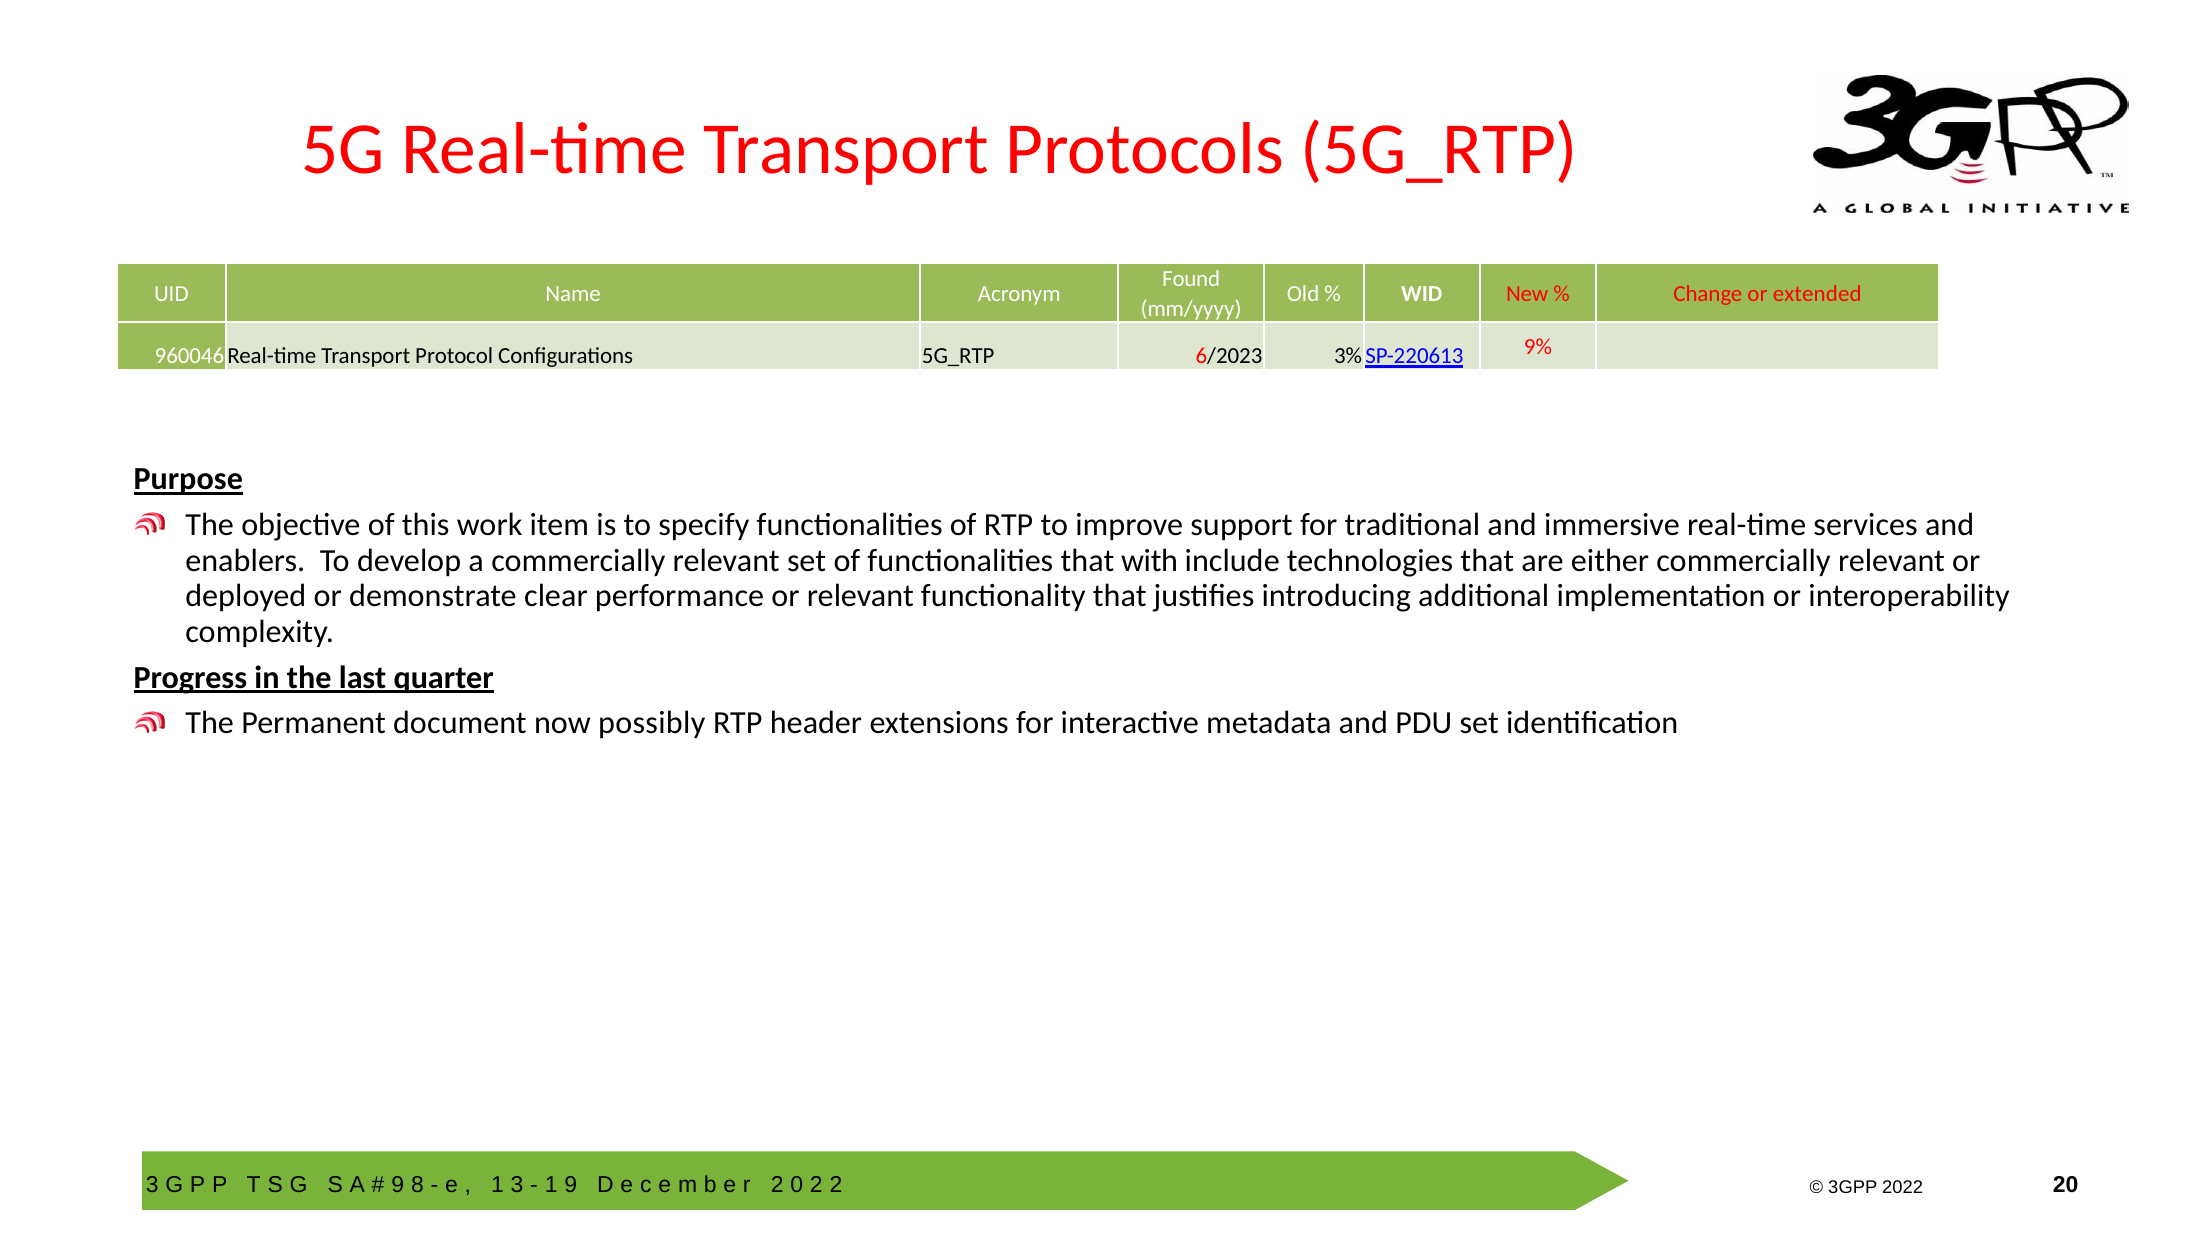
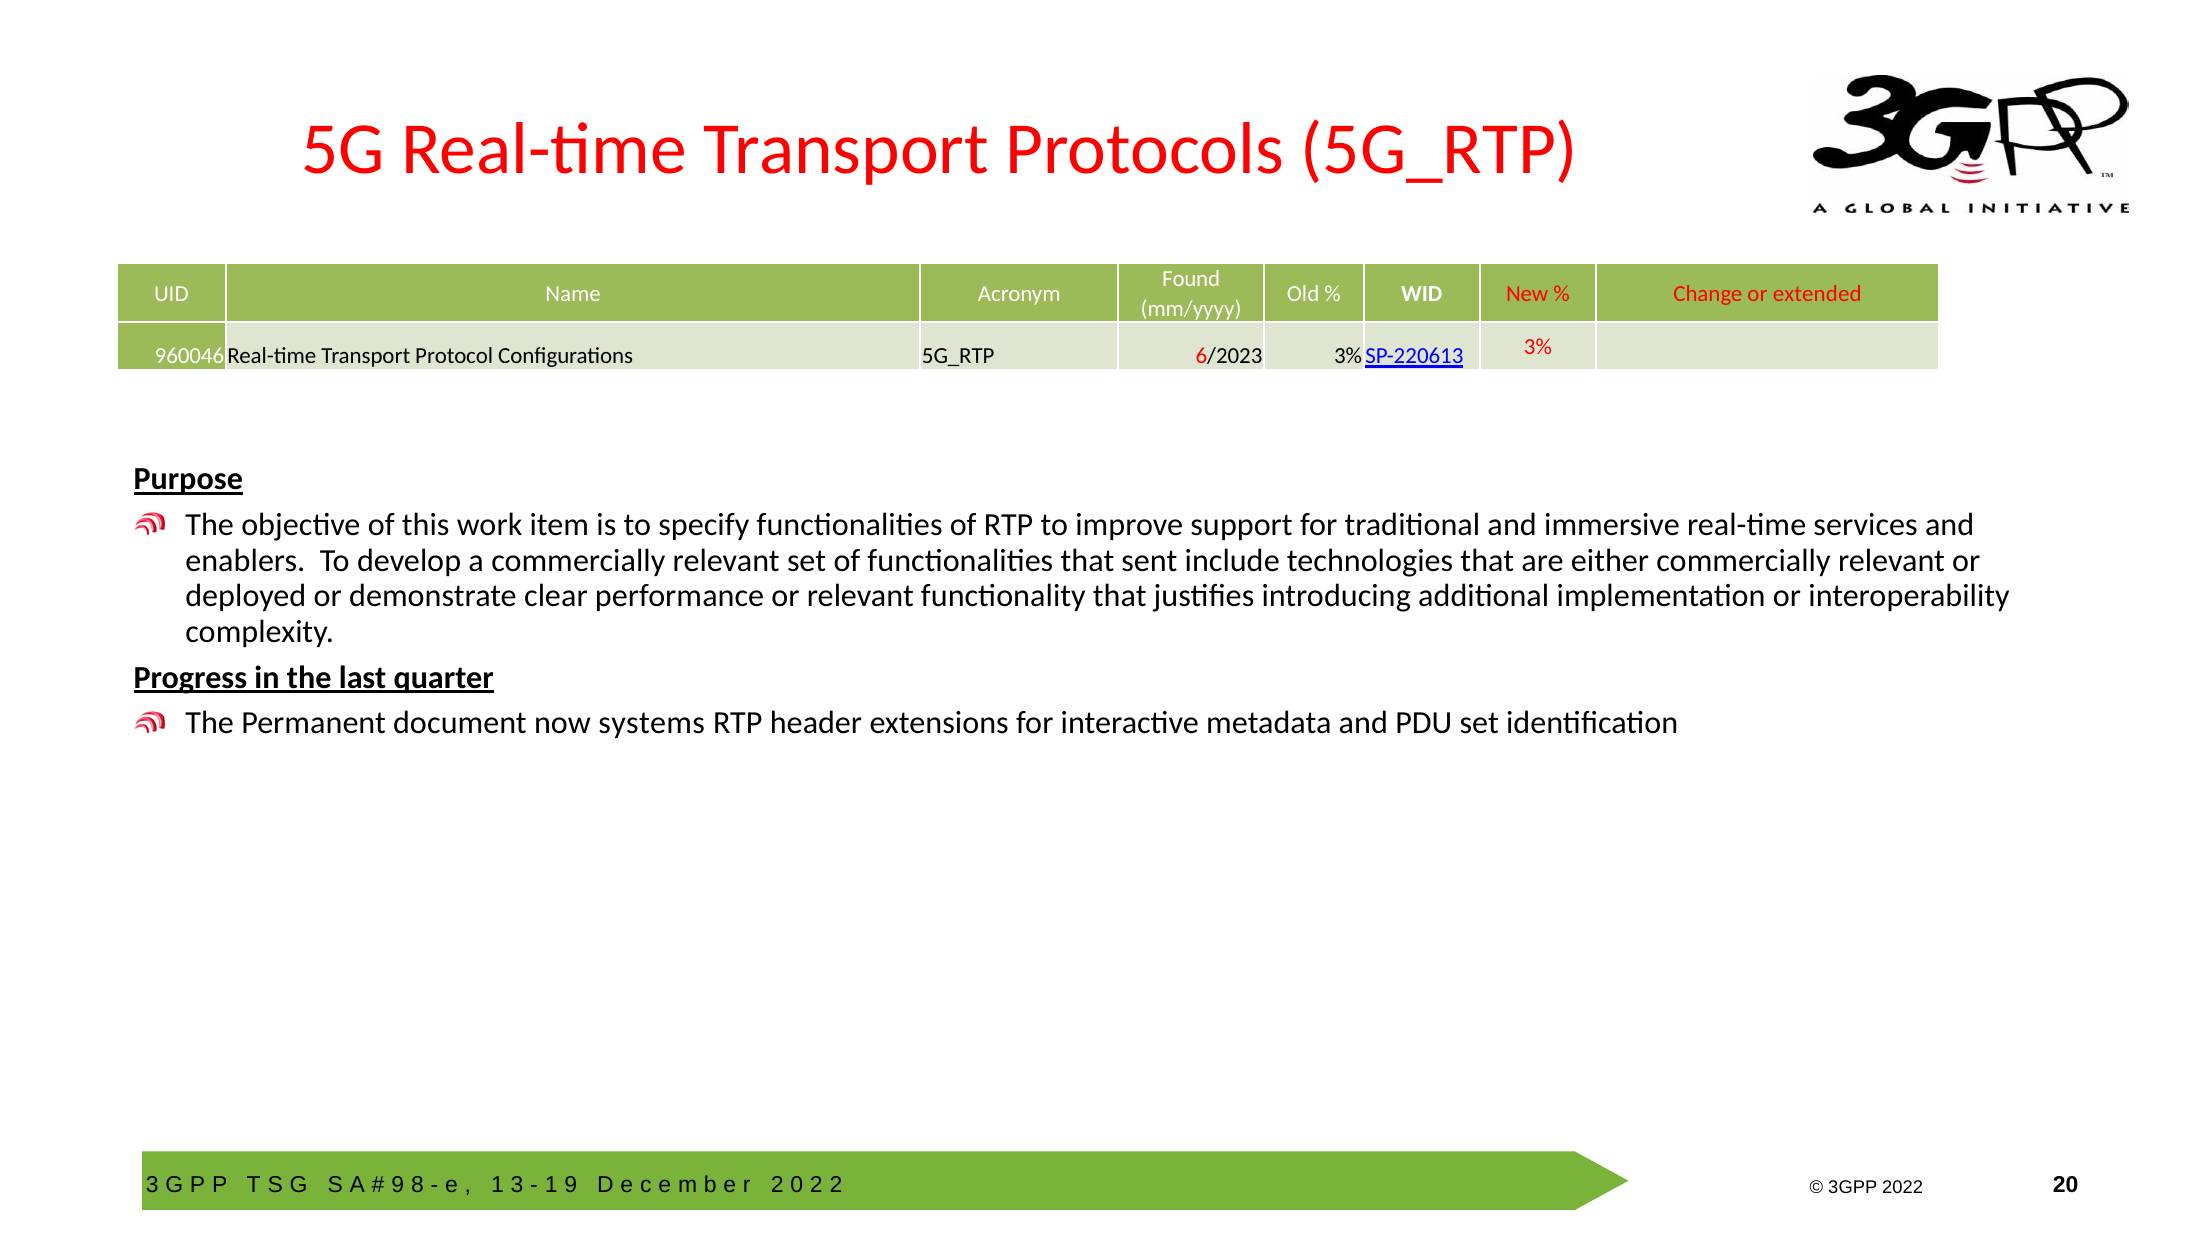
9%: 9% -> 3%
with: with -> sent
possibly: possibly -> systems
